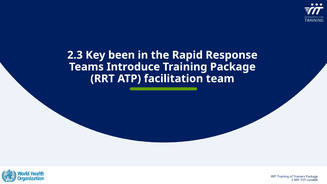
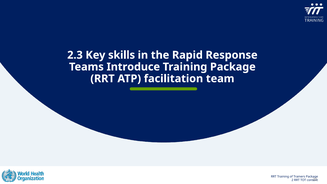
been: been -> skills
